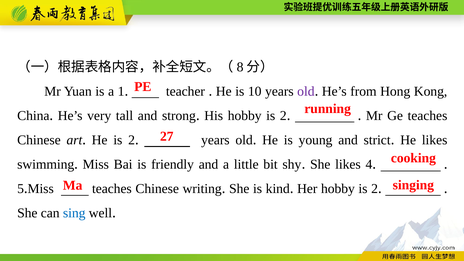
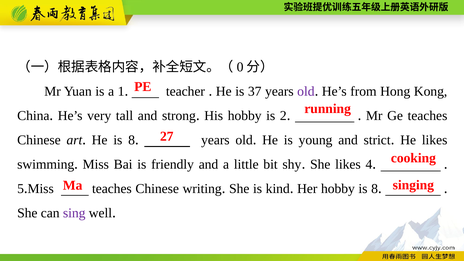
8: 8 -> 0
10: 10 -> 37
He is 2: 2 -> 8
Her hobby is 2: 2 -> 8
sing colour: blue -> purple
